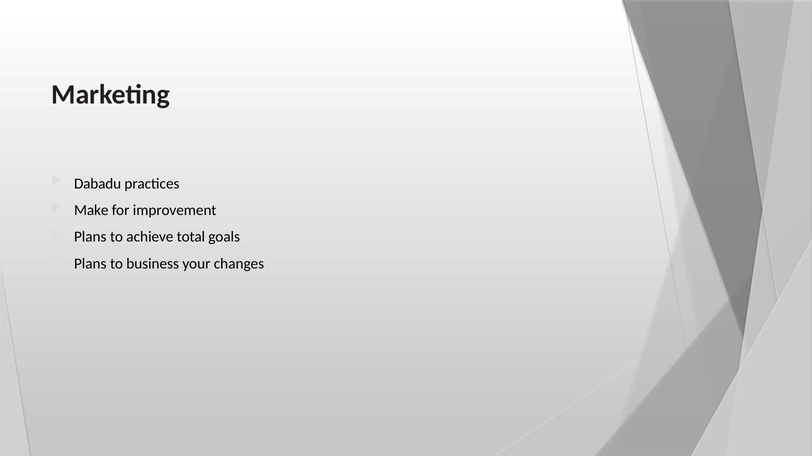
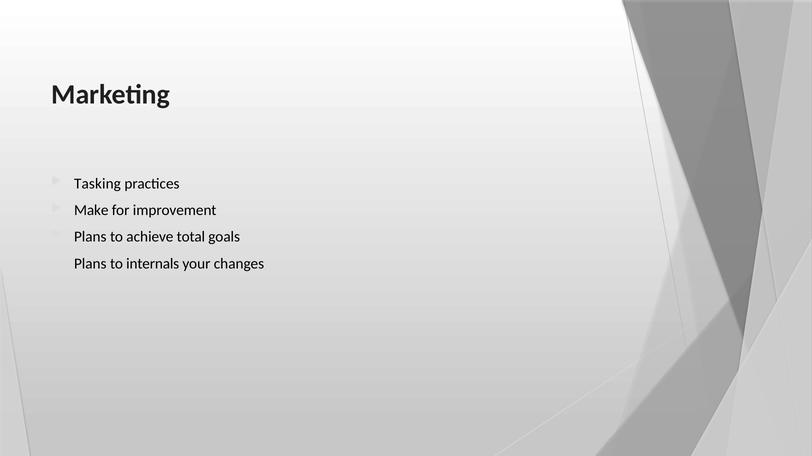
Dabadu: Dabadu -> Tasking
business: business -> internals
